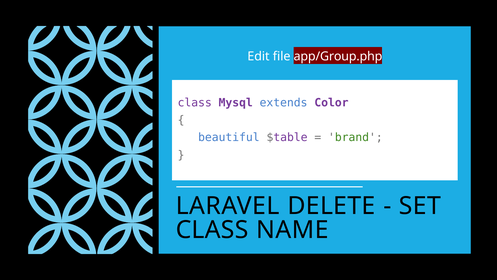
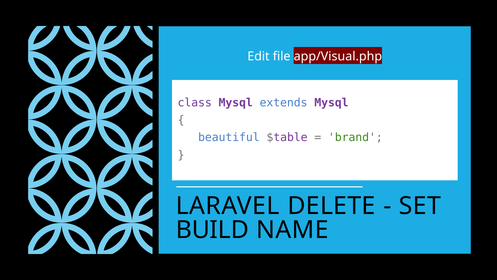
app/Group.php: app/Group.php -> app/Visual.php
extends Color: Color -> Mysql
CLASS at (212, 230): CLASS -> BUILD
